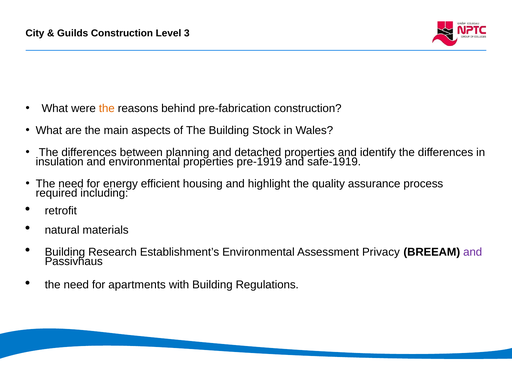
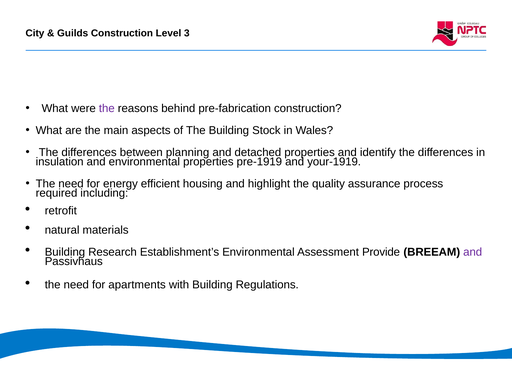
the at (107, 108) colour: orange -> purple
safe-1919: safe-1919 -> your-1919
Privacy: Privacy -> Provide
